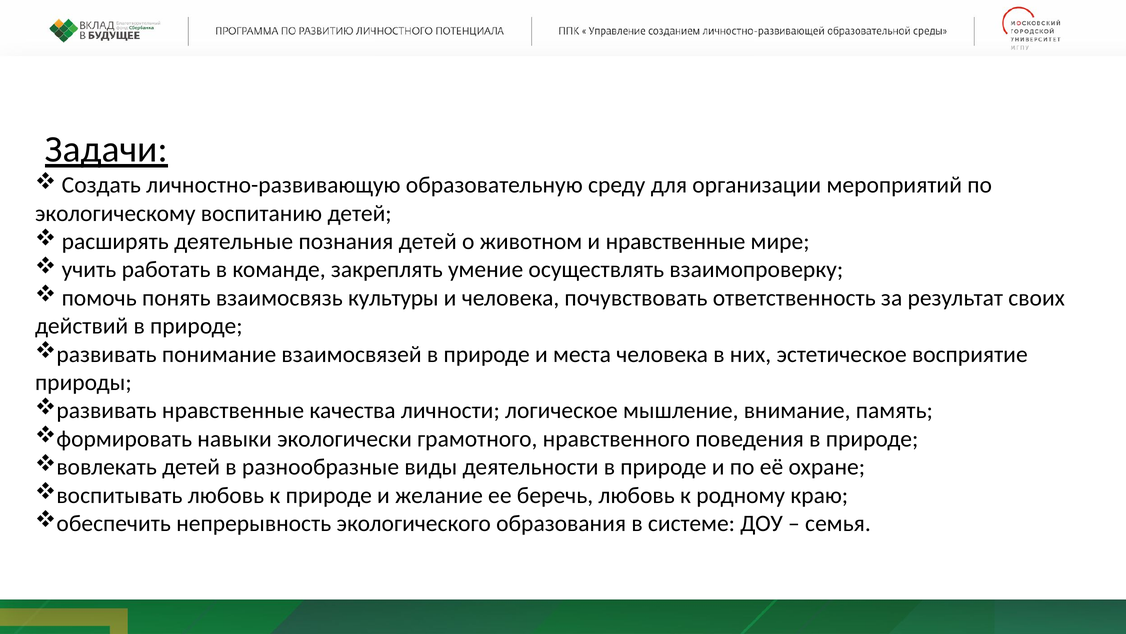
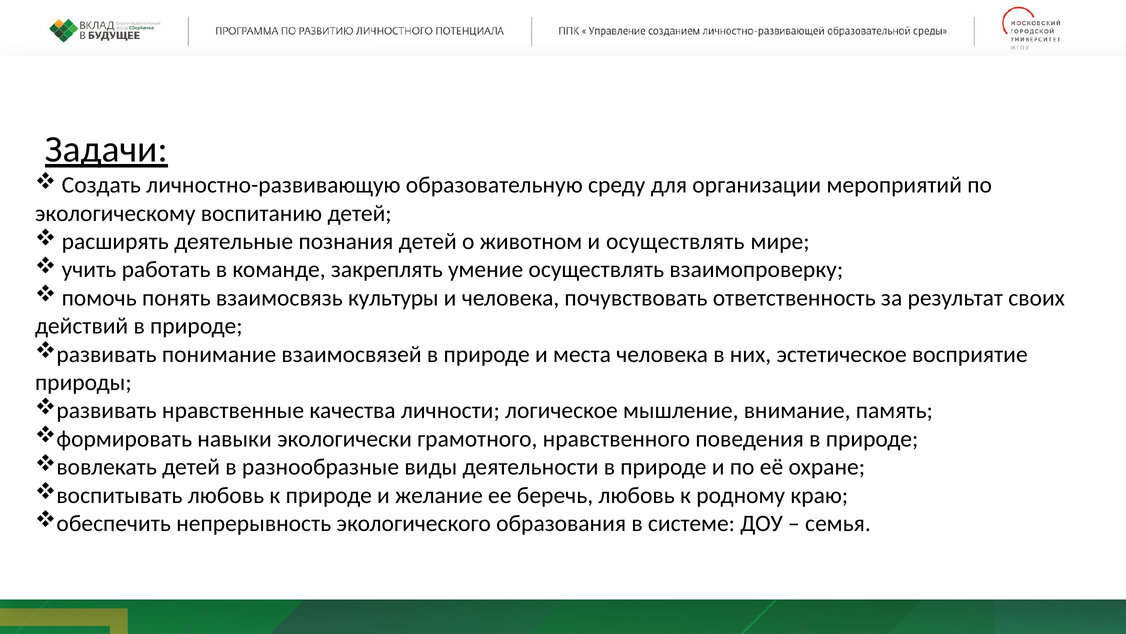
и нравственные: нравственные -> осуществлять
